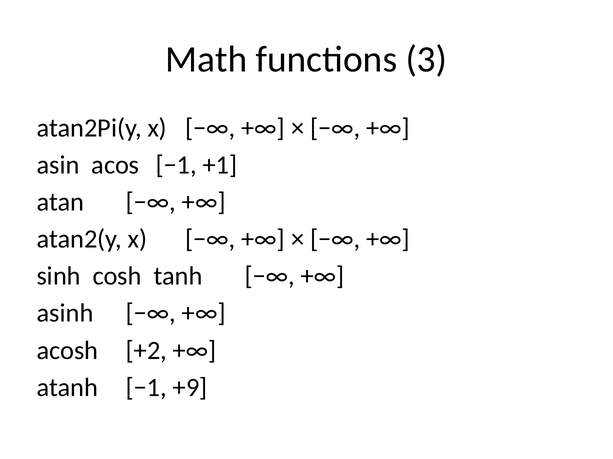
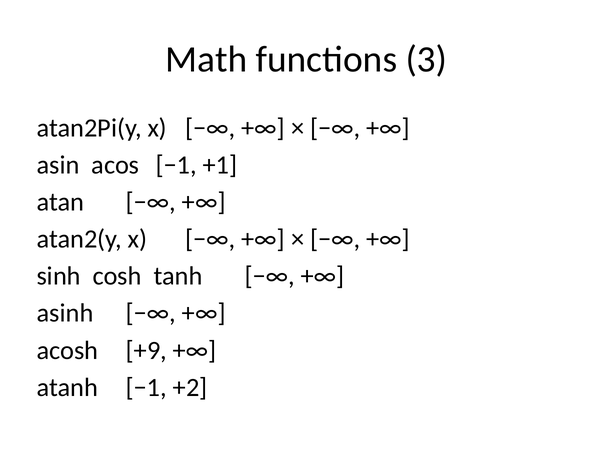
+2: +2 -> +9
+9: +9 -> +2
